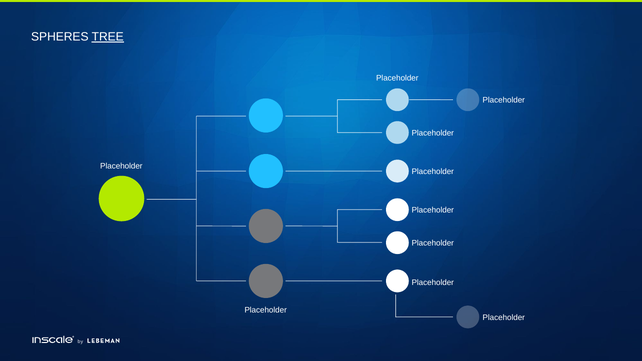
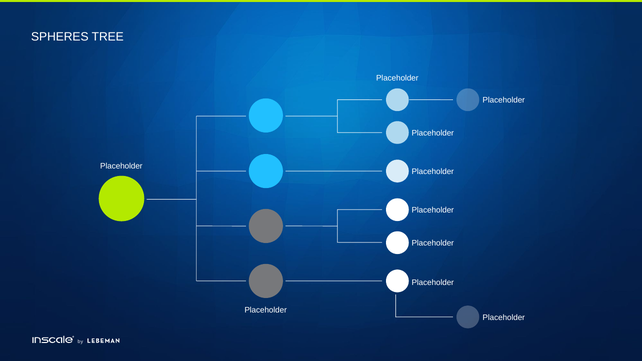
TREE underline: present -> none
